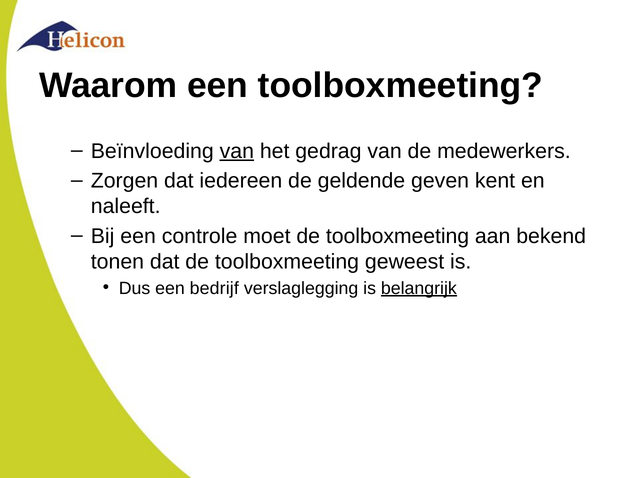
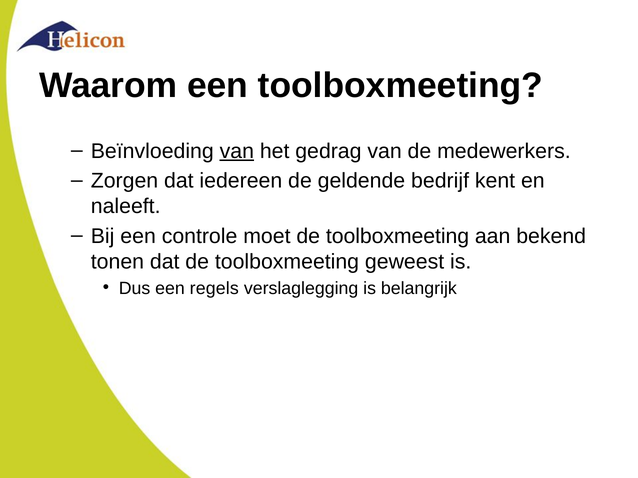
geven: geven -> bedrijf
bedrijf: bedrijf -> regels
belangrijk underline: present -> none
